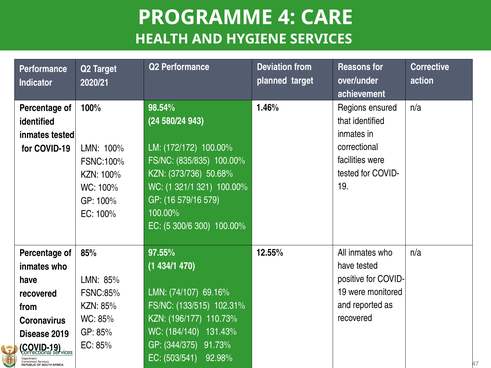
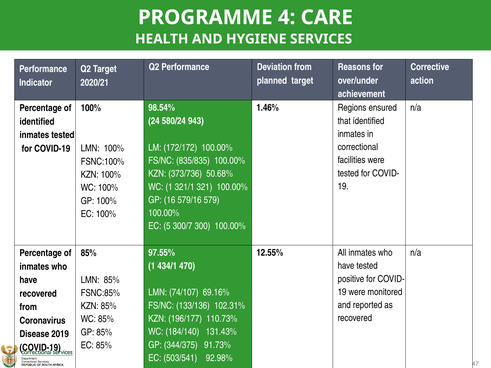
300/6: 300/6 -> 300/7
133/515: 133/515 -> 133/136
